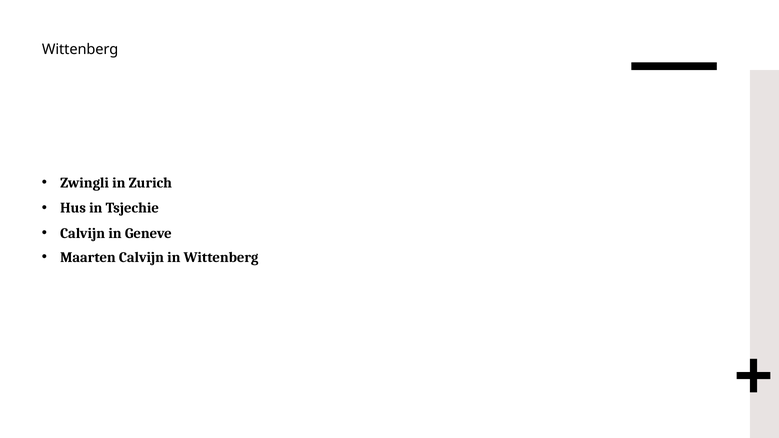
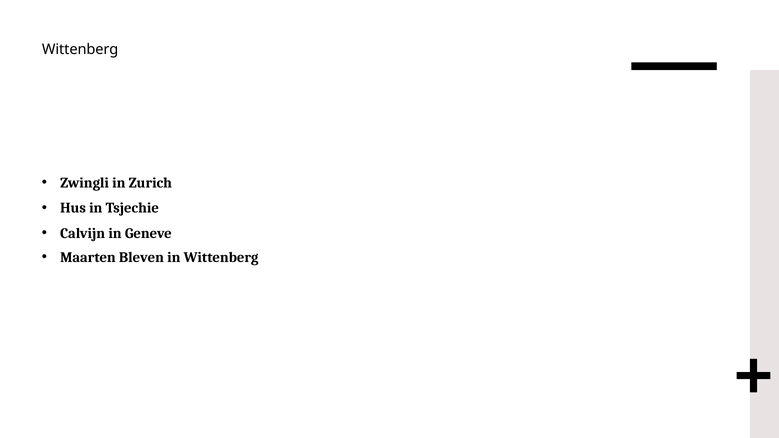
Maarten Calvijn: Calvijn -> Bleven
